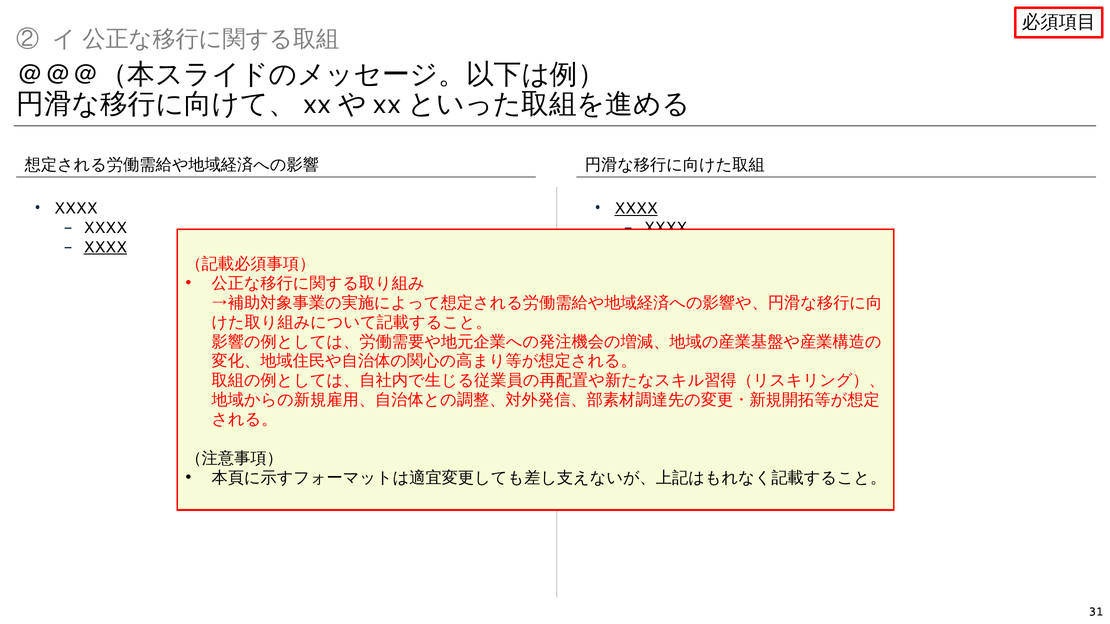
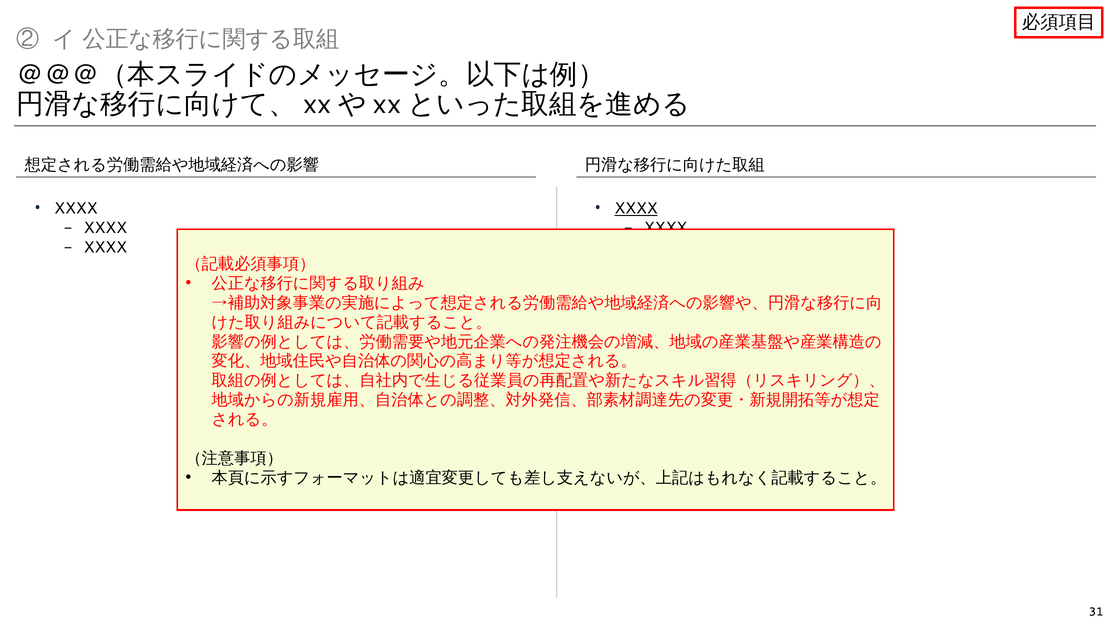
XXXX at (105, 247) underline: present -> none
